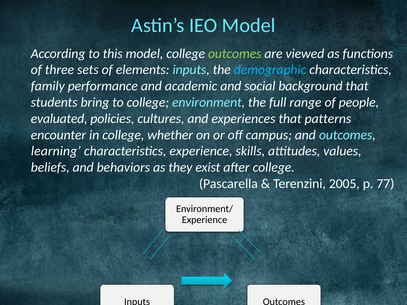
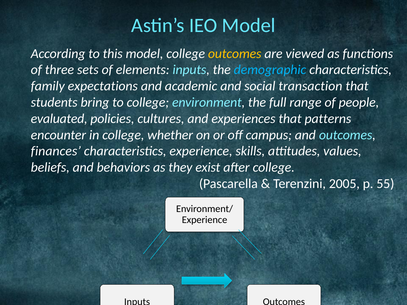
outcomes at (235, 54) colour: light green -> yellow
performance: performance -> expectations
background: background -> transaction
learning: learning -> finances
77: 77 -> 55
